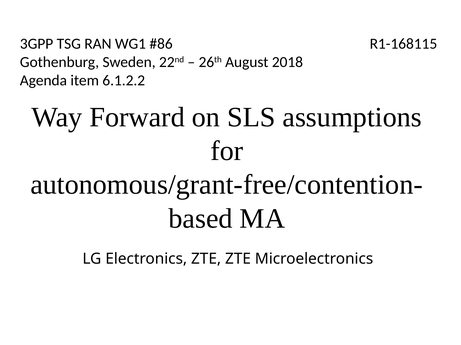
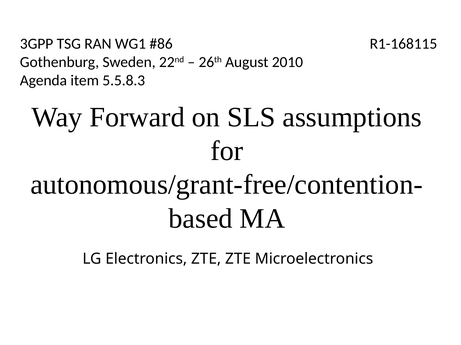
2018: 2018 -> 2010
6.1.2.2: 6.1.2.2 -> 5.5.8.3
